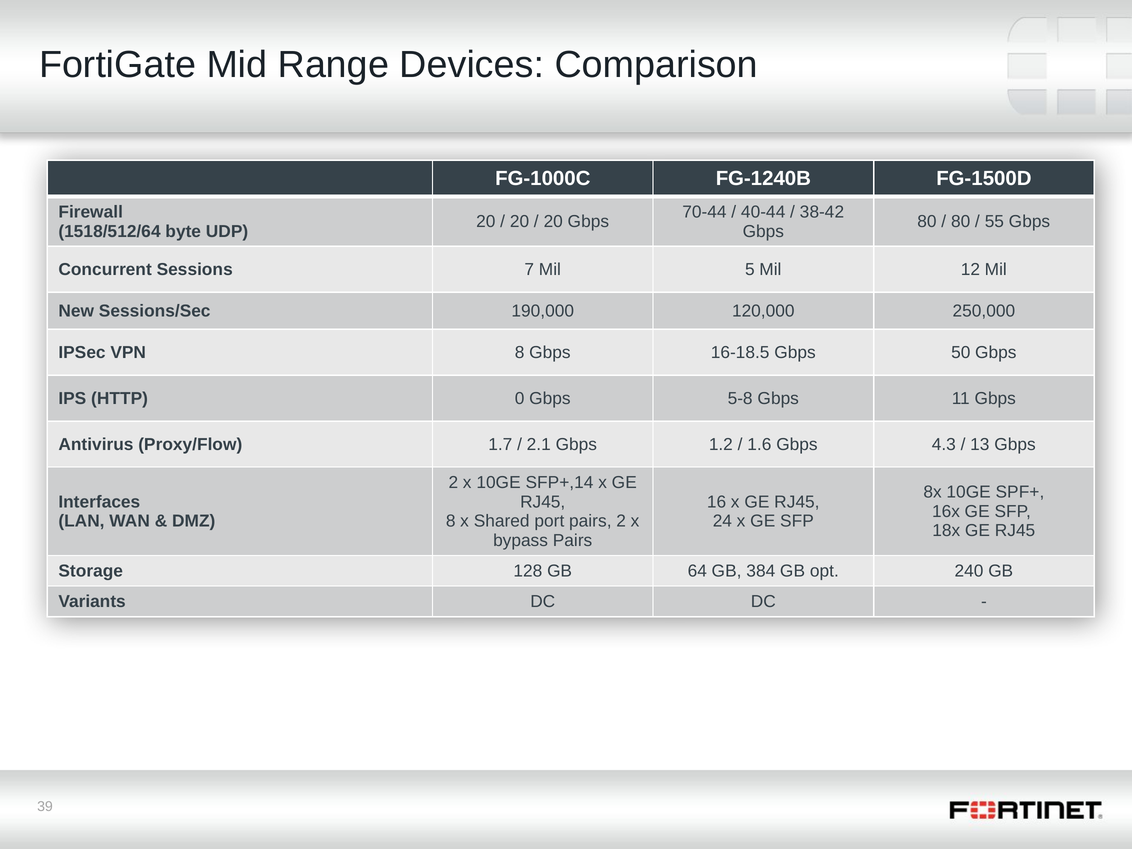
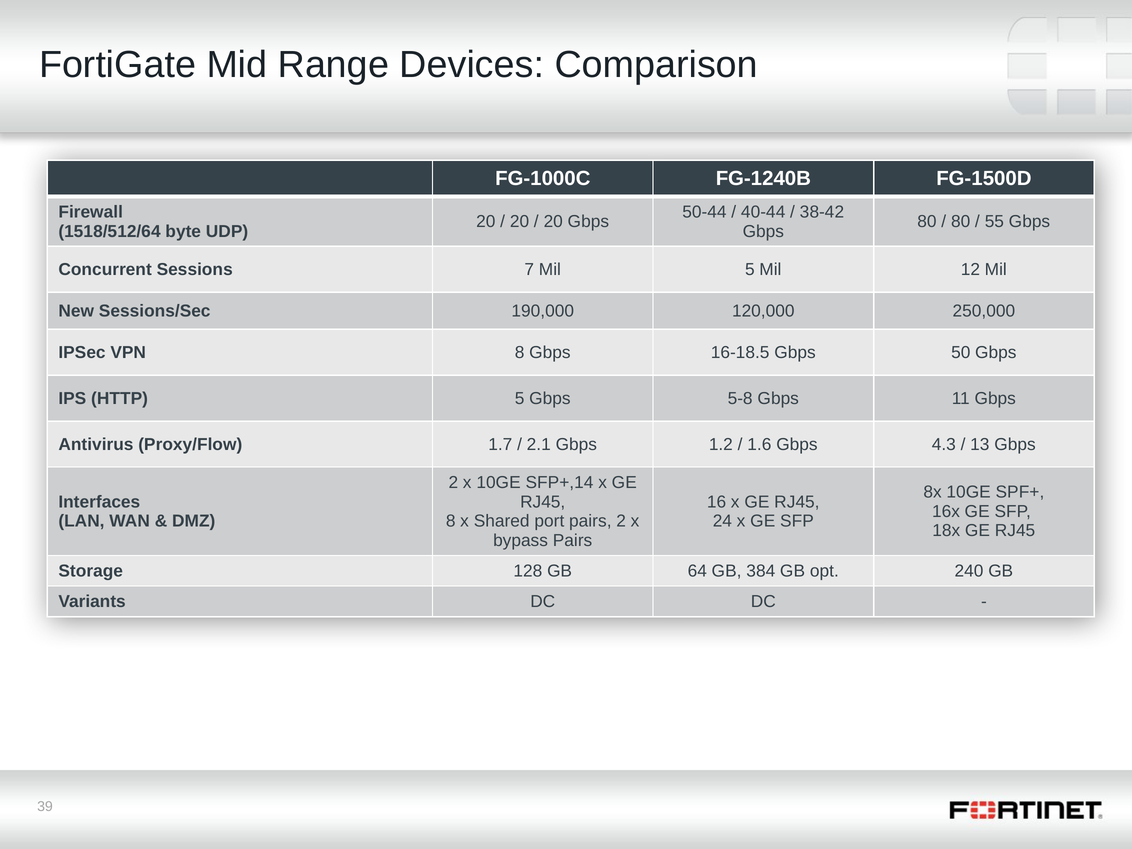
70-44: 70-44 -> 50-44
HTTP 0: 0 -> 5
